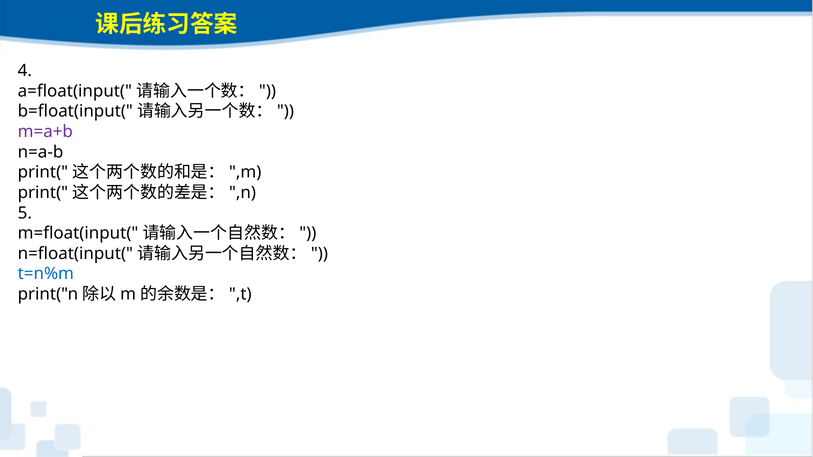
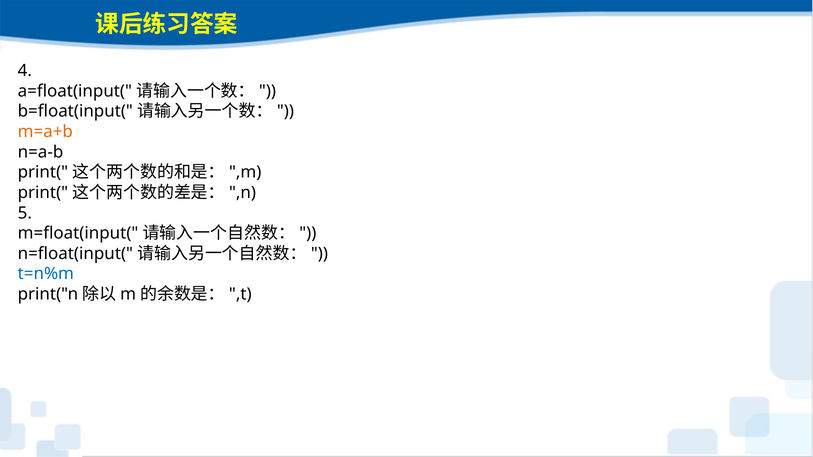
m=a+b colour: purple -> orange
